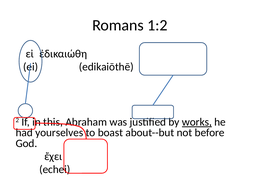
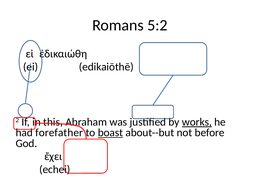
1:2: 1:2 -> 5:2
yourselves: yourselves -> forefather
boast underline: none -> present
